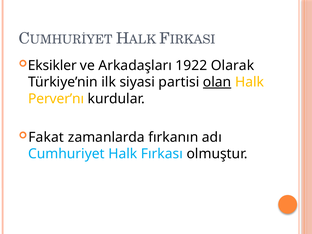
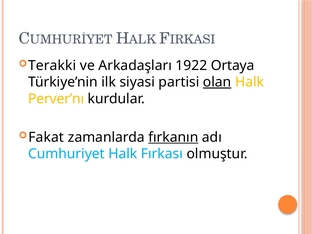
Eksikler: Eksikler -> Terakki
Olarak: Olarak -> Ortaya
fırkanın underline: none -> present
